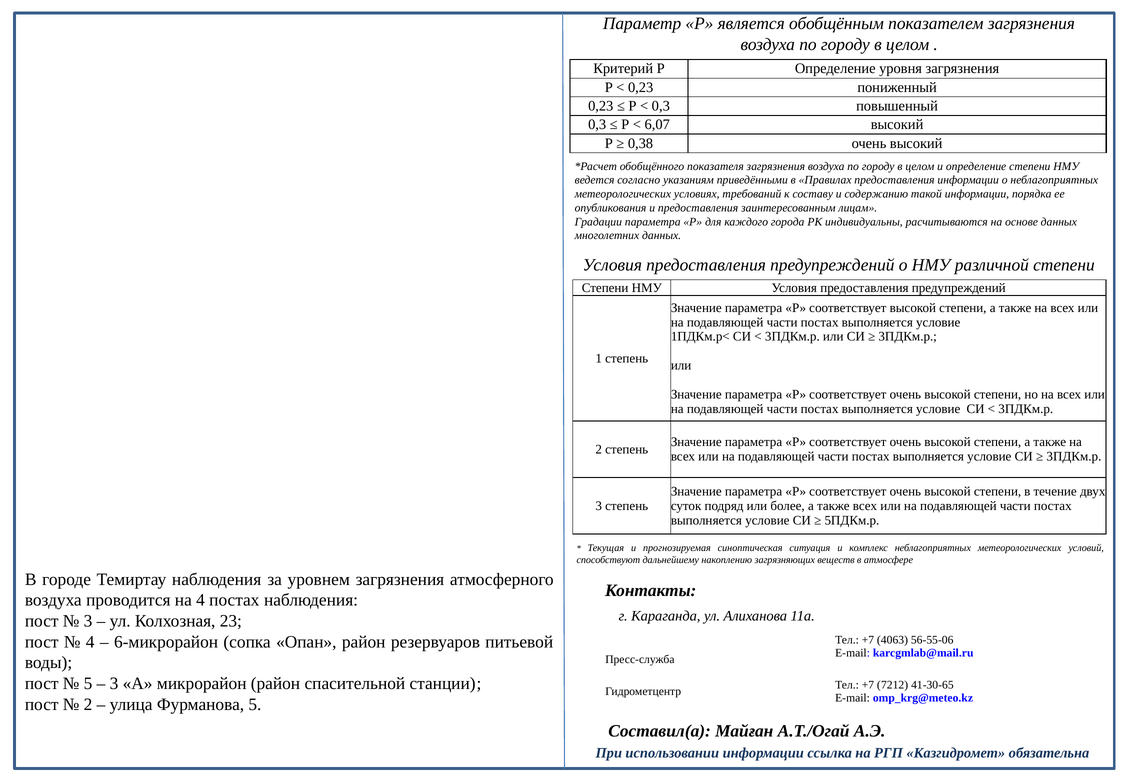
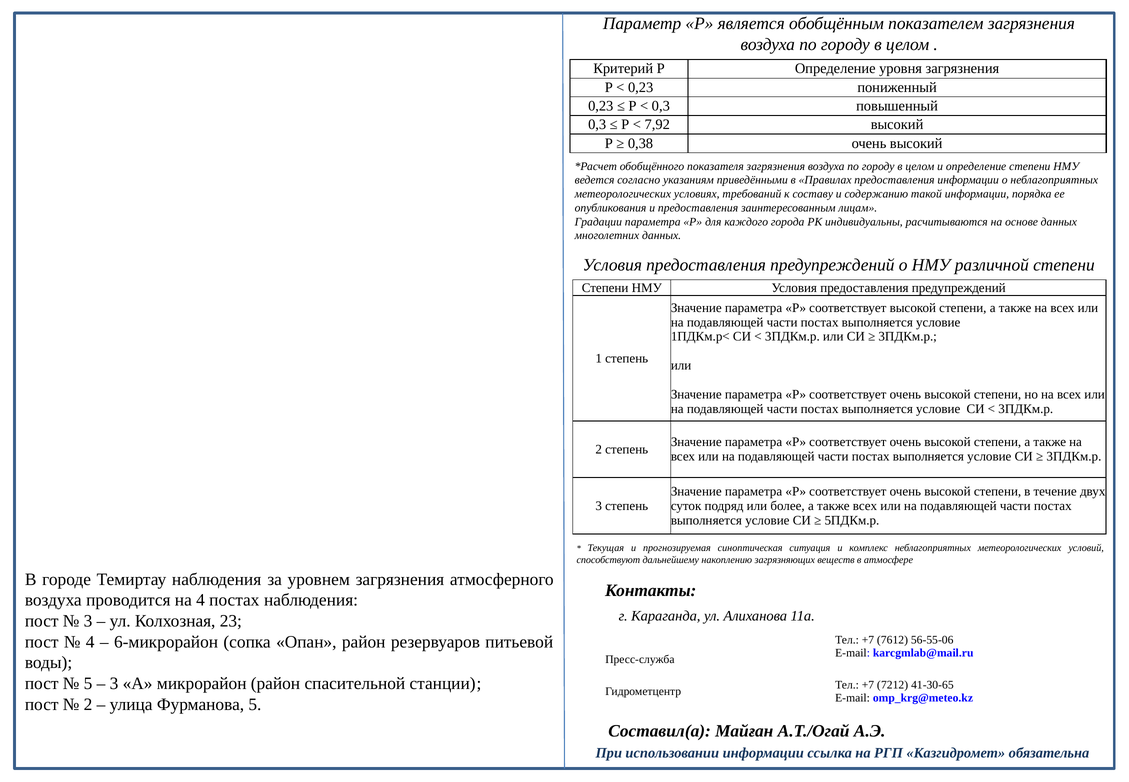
6,07: 6,07 -> 7,92
4063: 4063 -> 7612
